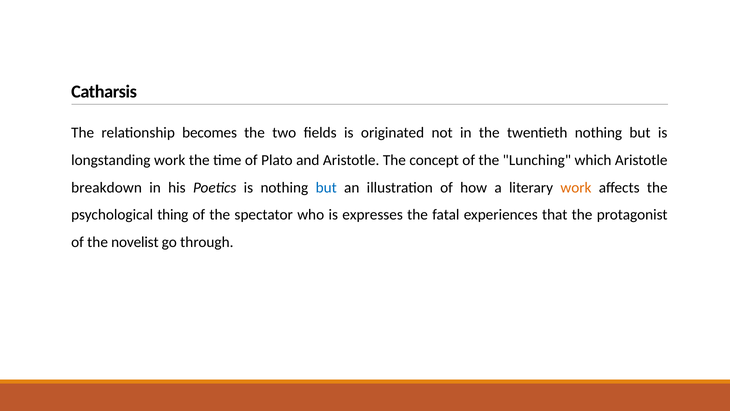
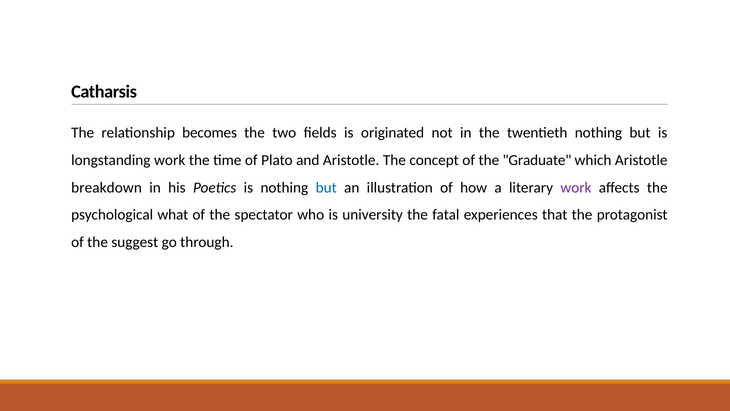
Lunching: Lunching -> Graduate
work at (576, 187) colour: orange -> purple
thing: thing -> what
expresses: expresses -> university
novelist: novelist -> suggest
